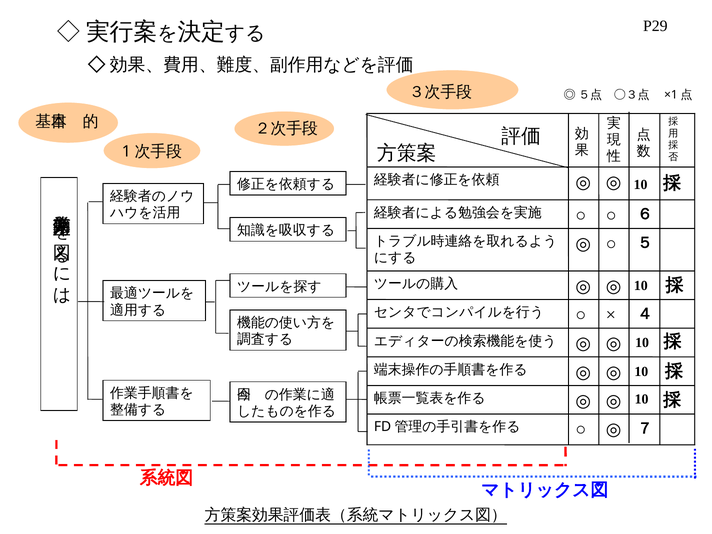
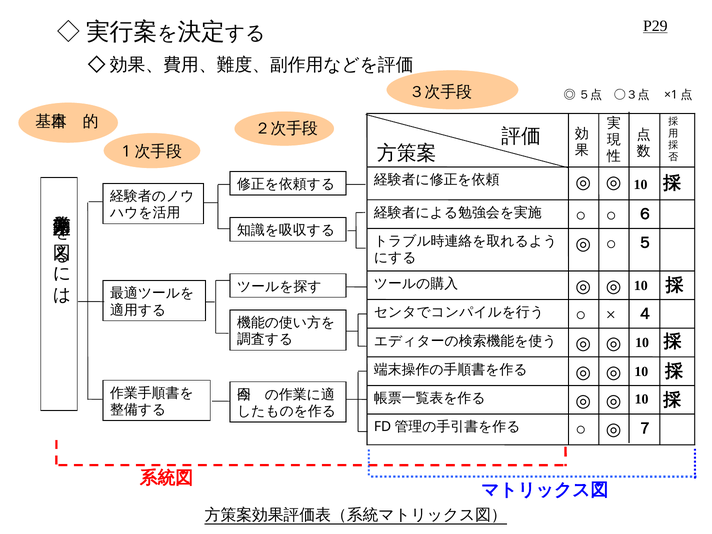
P29 underline: none -> present
